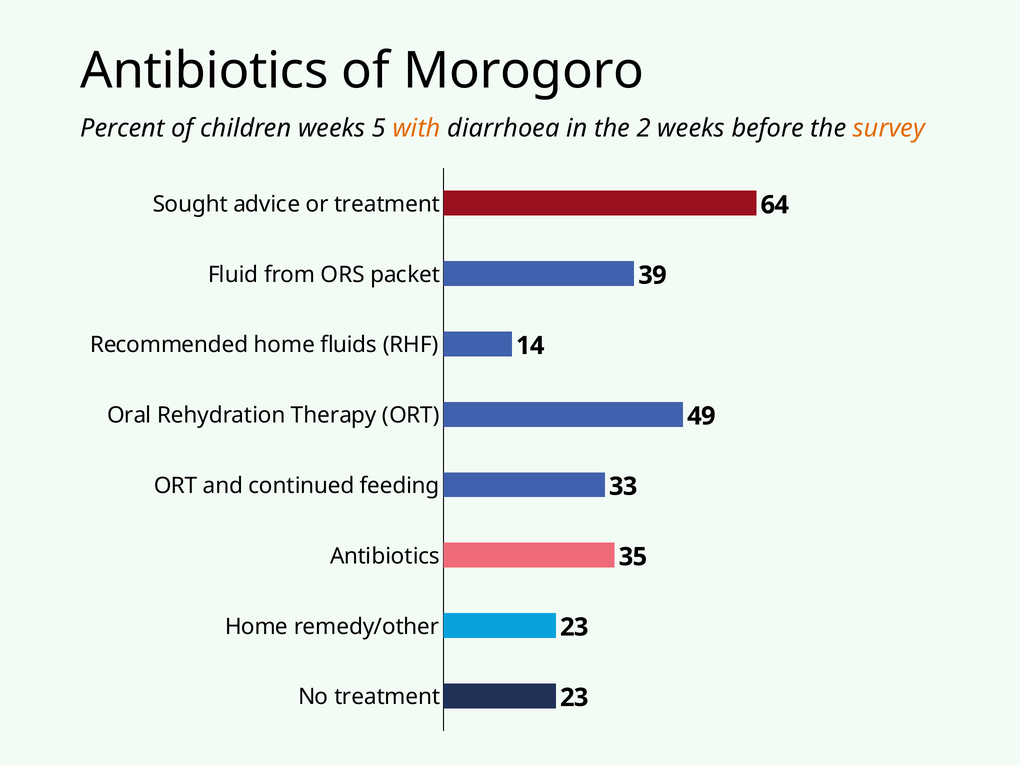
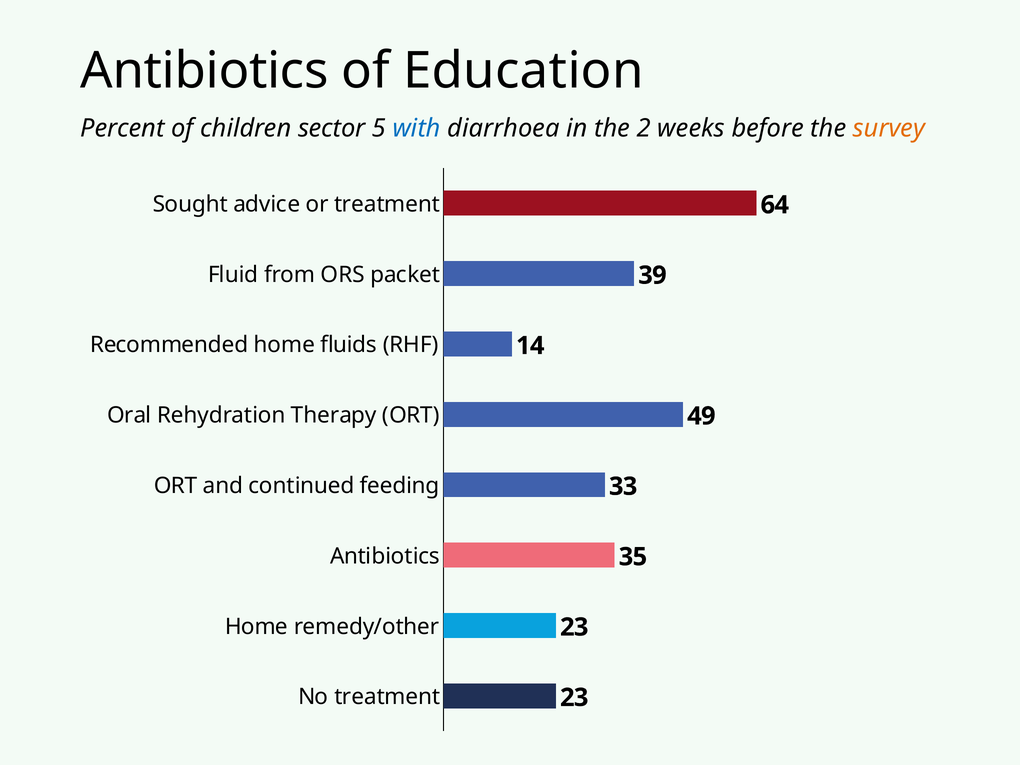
Morogoro: Morogoro -> Education
children weeks: weeks -> sector
with colour: orange -> blue
